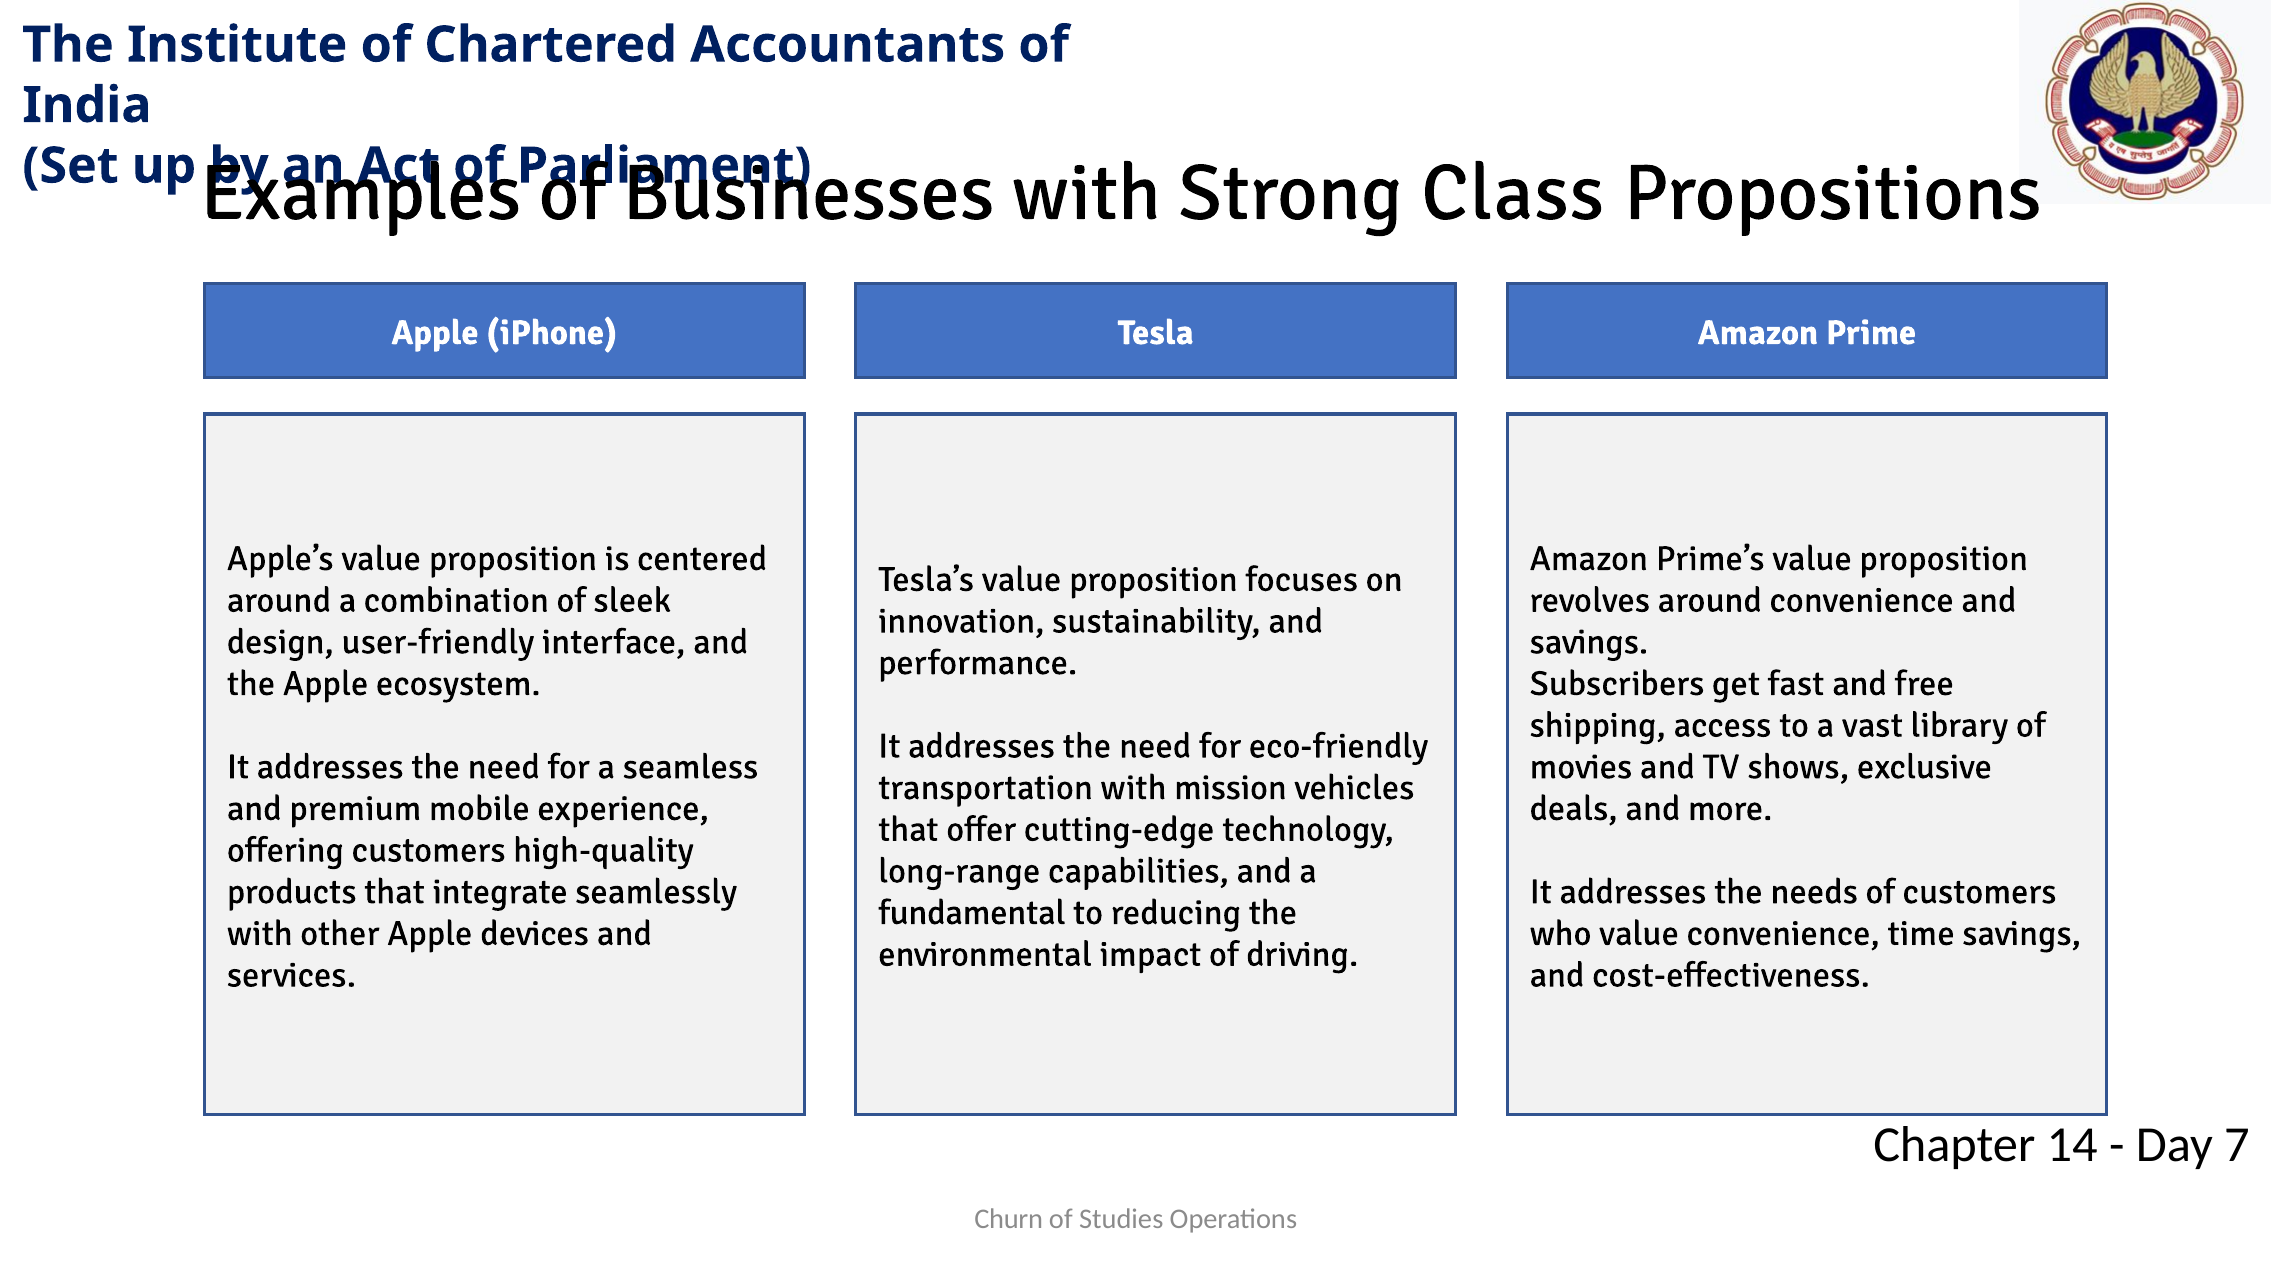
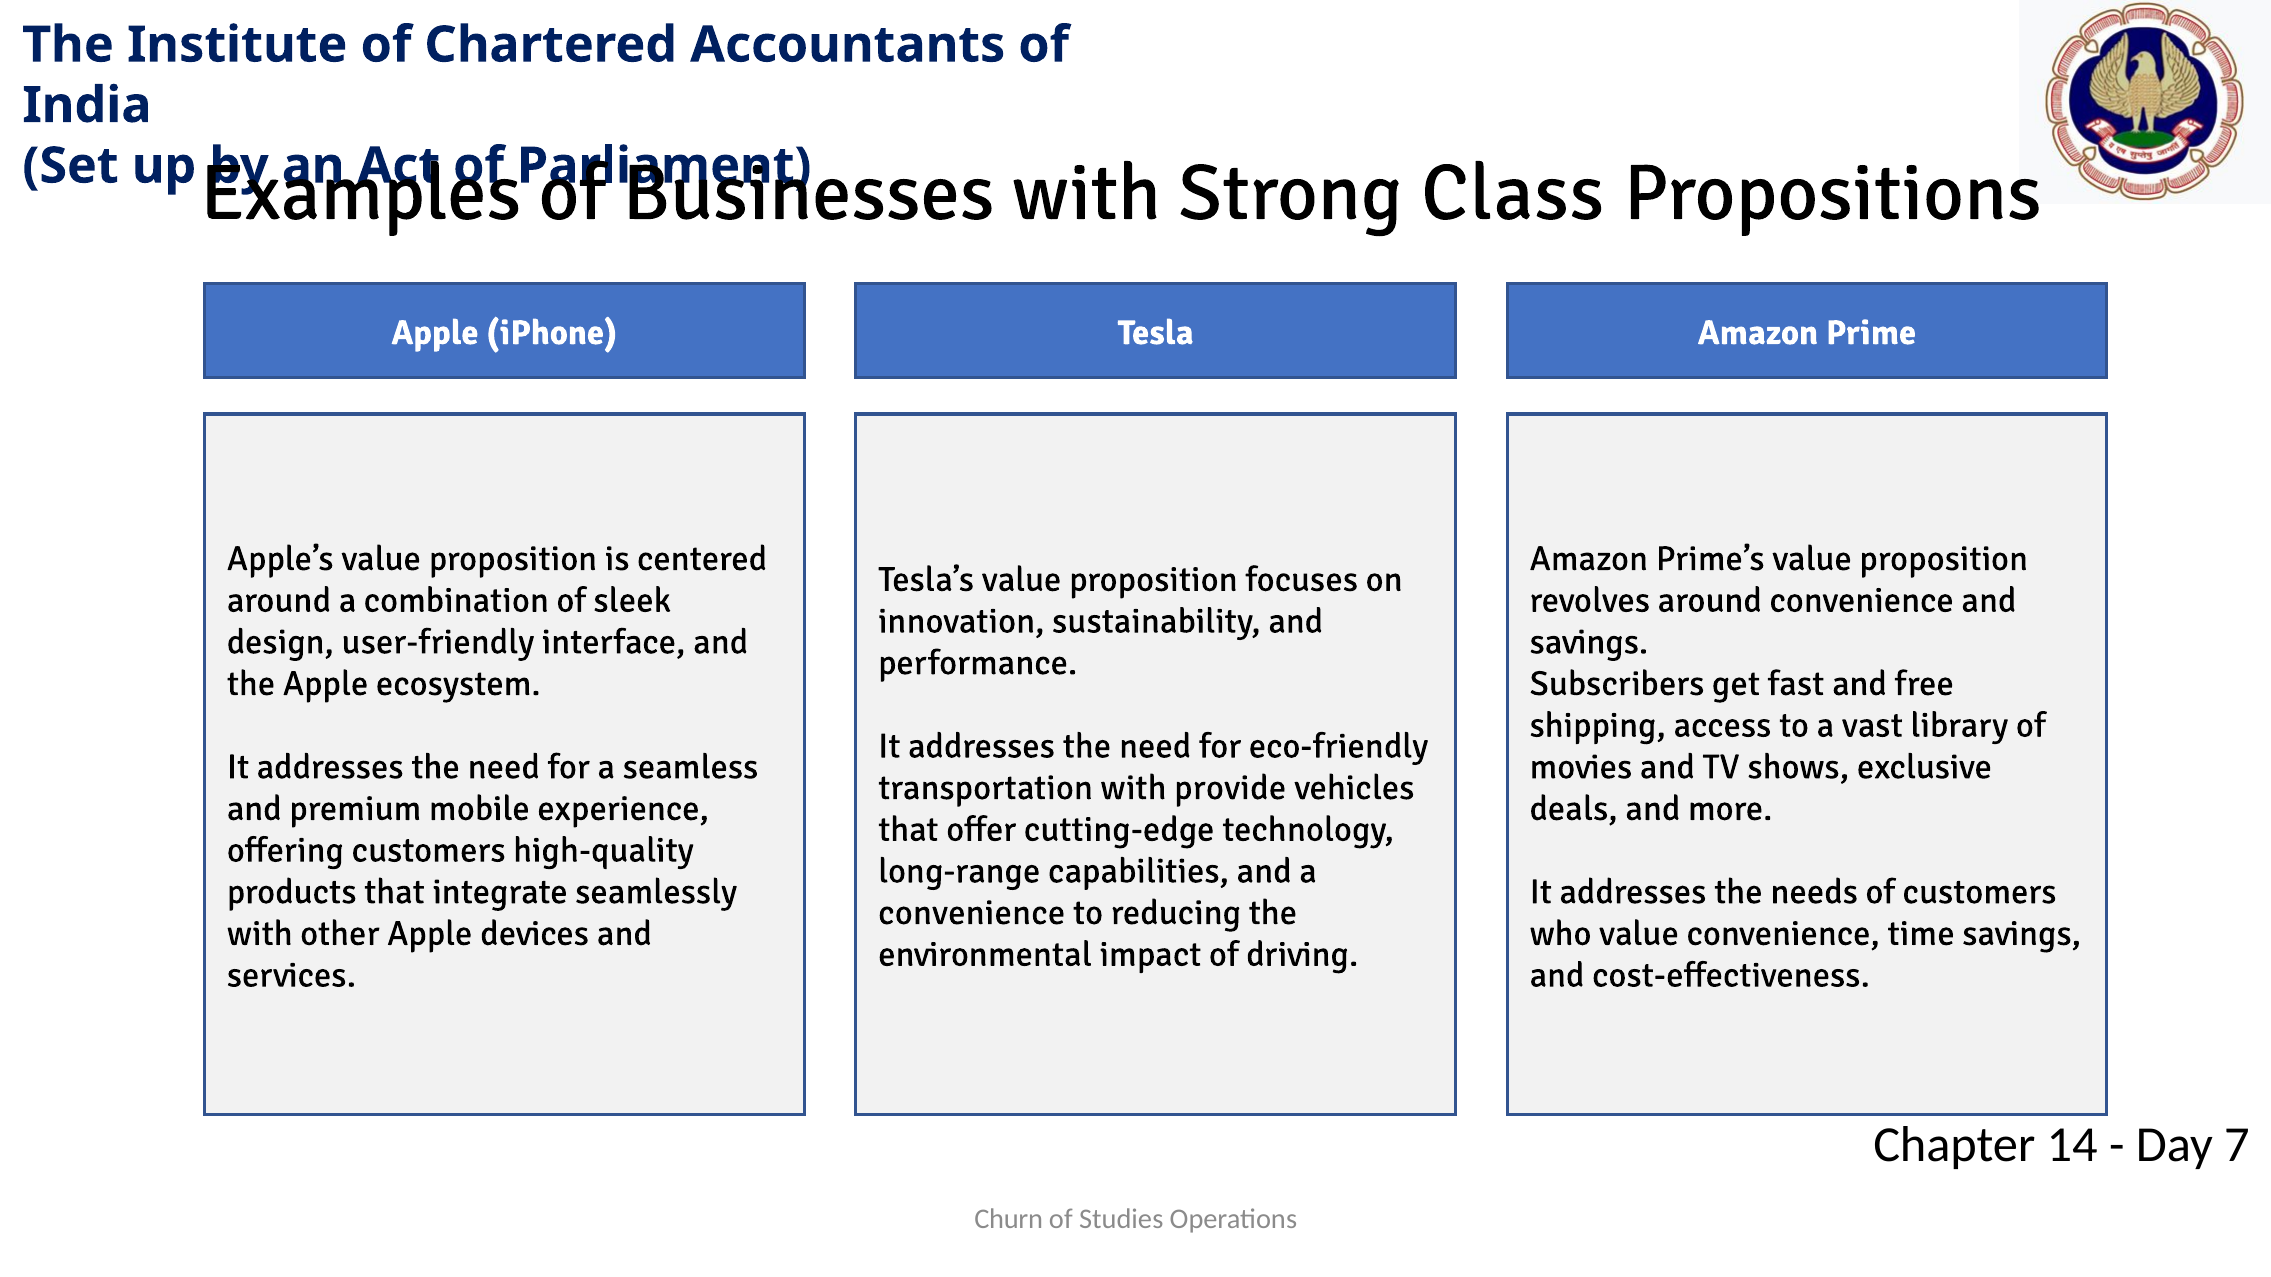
mission: mission -> provide
fundamental at (972, 913): fundamental -> convenience
